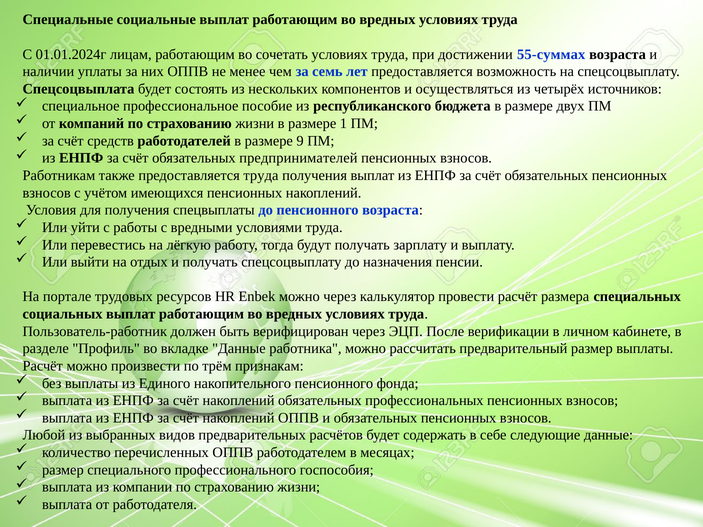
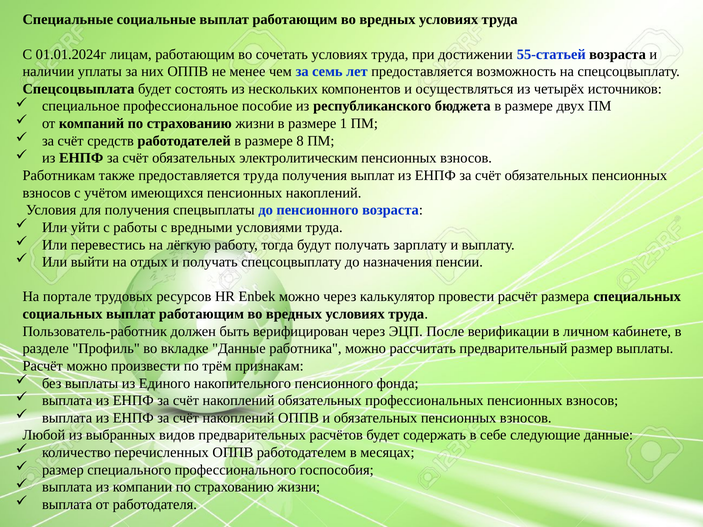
55-суммах: 55-суммах -> 55-статьей
9: 9 -> 8
предпринимателей: предпринимателей -> электролитическим
